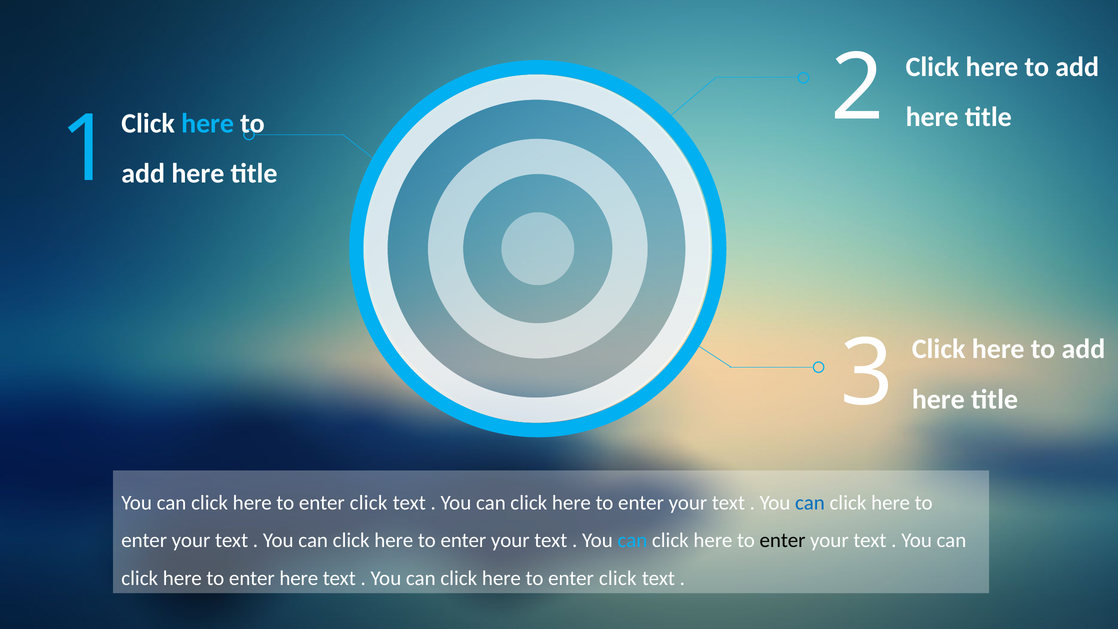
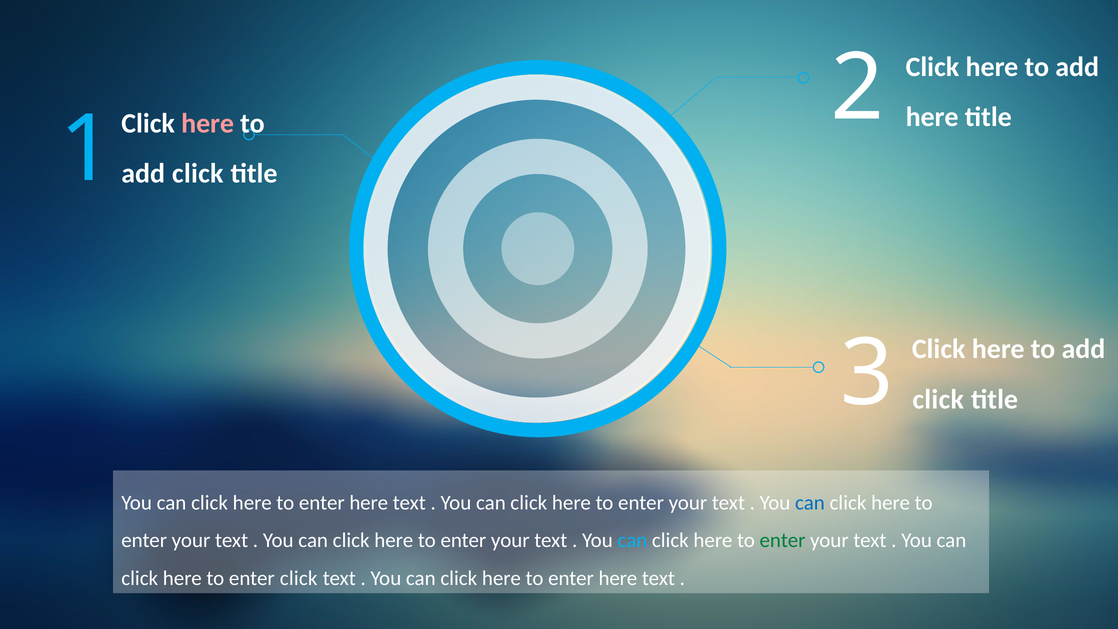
here at (208, 123) colour: light blue -> pink
here at (198, 174): here -> click
here at (938, 399): here -> click
click at (369, 503): click -> here
enter at (783, 540) colour: black -> green
enter here: here -> click
click at (618, 578): click -> here
